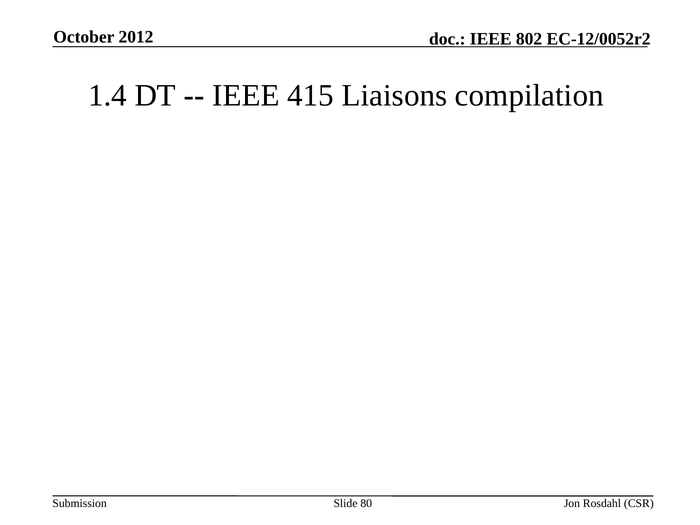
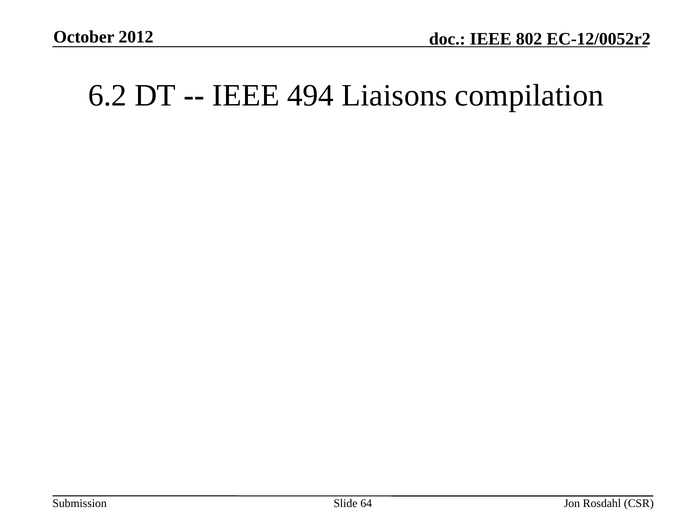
1.4: 1.4 -> 6.2
415: 415 -> 494
80: 80 -> 64
